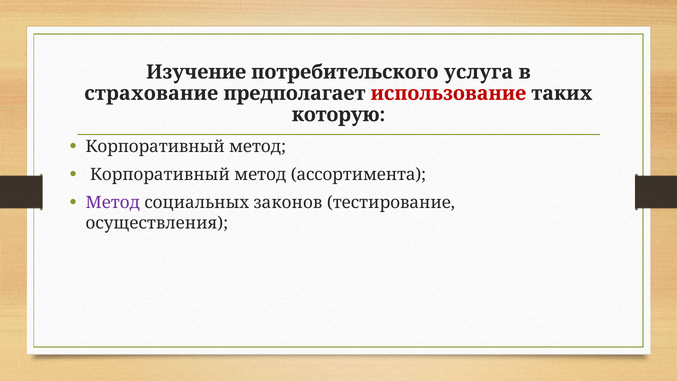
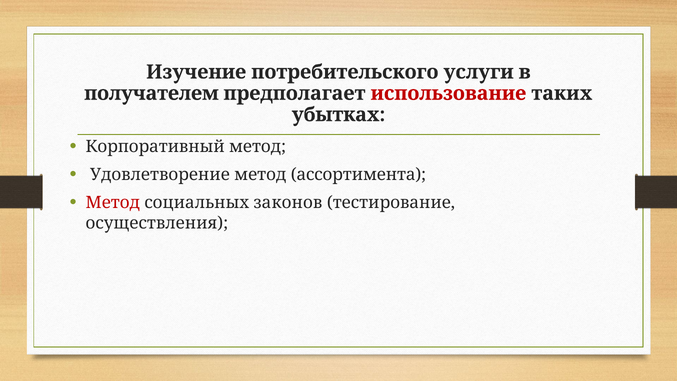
услуга: услуга -> услуги
страхование: страхование -> получателем
которую: которую -> убытках
Корпоративный at (160, 175): Корпоративный -> Удовлетворение
Метод at (113, 203) colour: purple -> red
